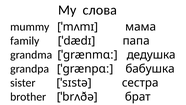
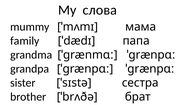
ˈgrænmɑː дедушка: дедушка -> ˈgrænpɑː
ˈgrænpɑː бабушка: бабушка -> ˈgrænpɑː
